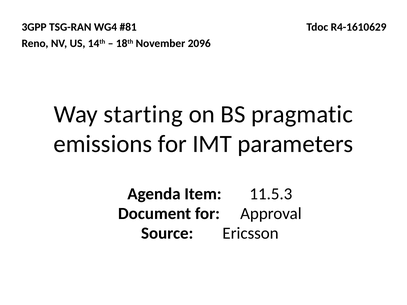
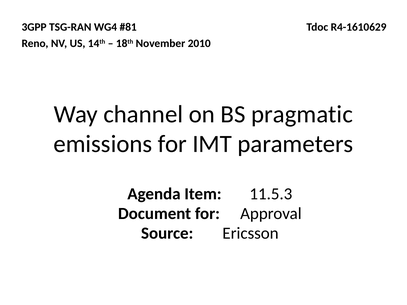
2096: 2096 -> 2010
starting: starting -> channel
